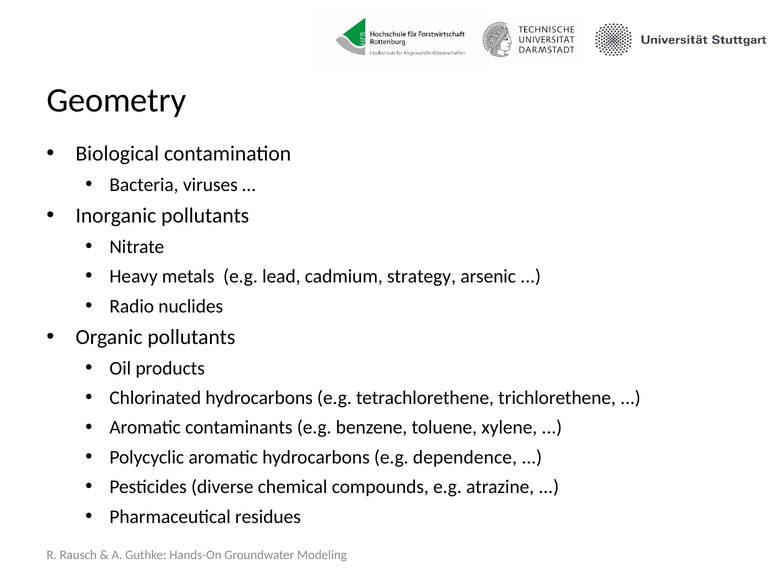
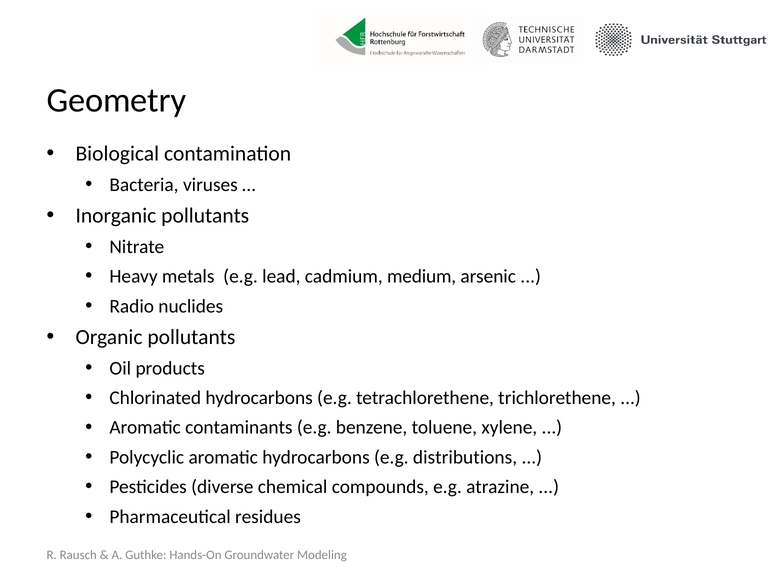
strategy: strategy -> medium
dependence: dependence -> distributions
